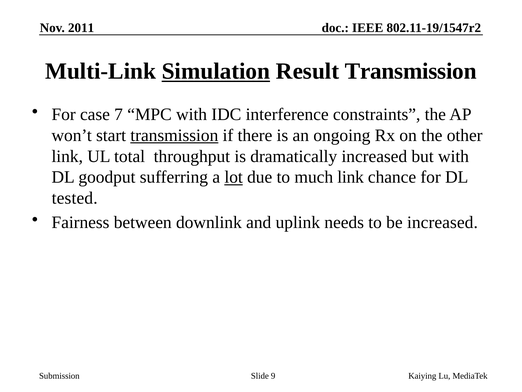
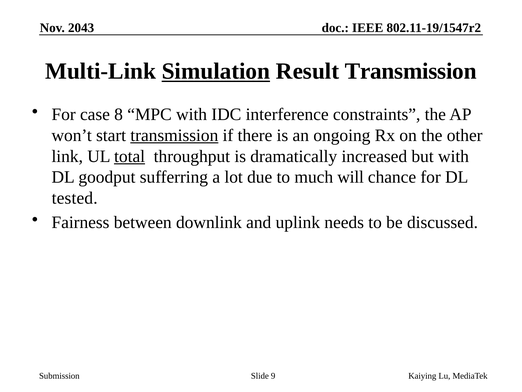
2011: 2011 -> 2043
7: 7 -> 8
total underline: none -> present
lot underline: present -> none
much link: link -> will
be increased: increased -> discussed
